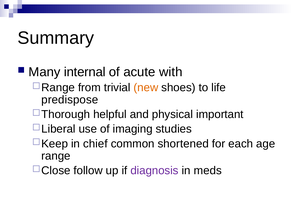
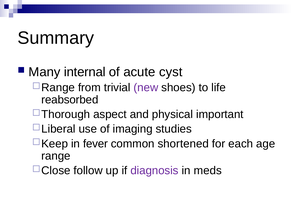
with: with -> cyst
new colour: orange -> purple
predispose: predispose -> reabsorbed
helpful: helpful -> aspect
chief: chief -> fever
